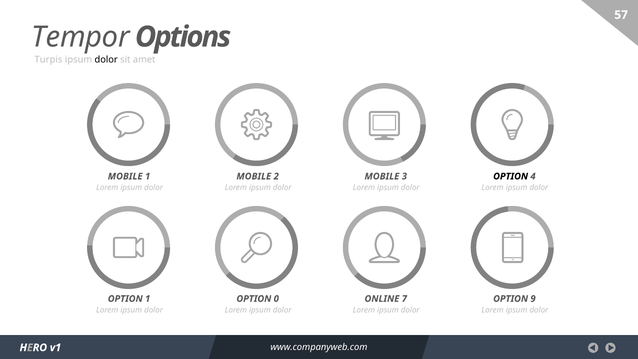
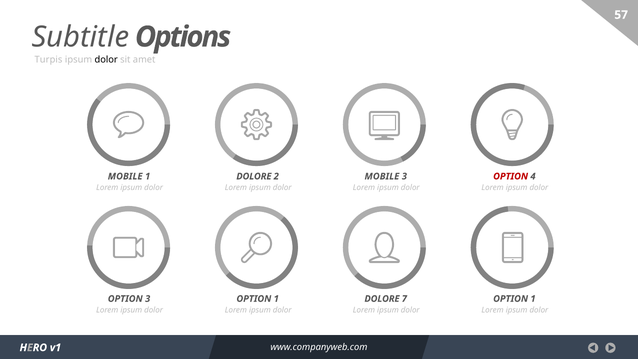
Tempor: Tempor -> Subtitle
MOBILE at (254, 176): MOBILE -> DOLORE
OPTION at (511, 176) colour: black -> red
OPTION 1: 1 -> 3
0 at (276, 299): 0 -> 1
ONLINE at (382, 299): ONLINE -> DOLORE
9 at (533, 299): 9 -> 1
